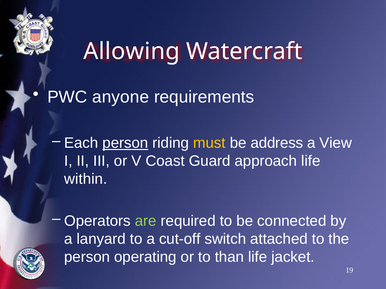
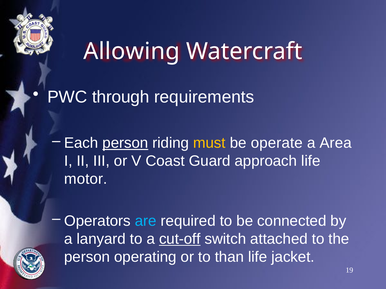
anyone: anyone -> through
address: address -> operate
View: View -> Area
within: within -> motor
are colour: light green -> light blue
cut-off underline: none -> present
